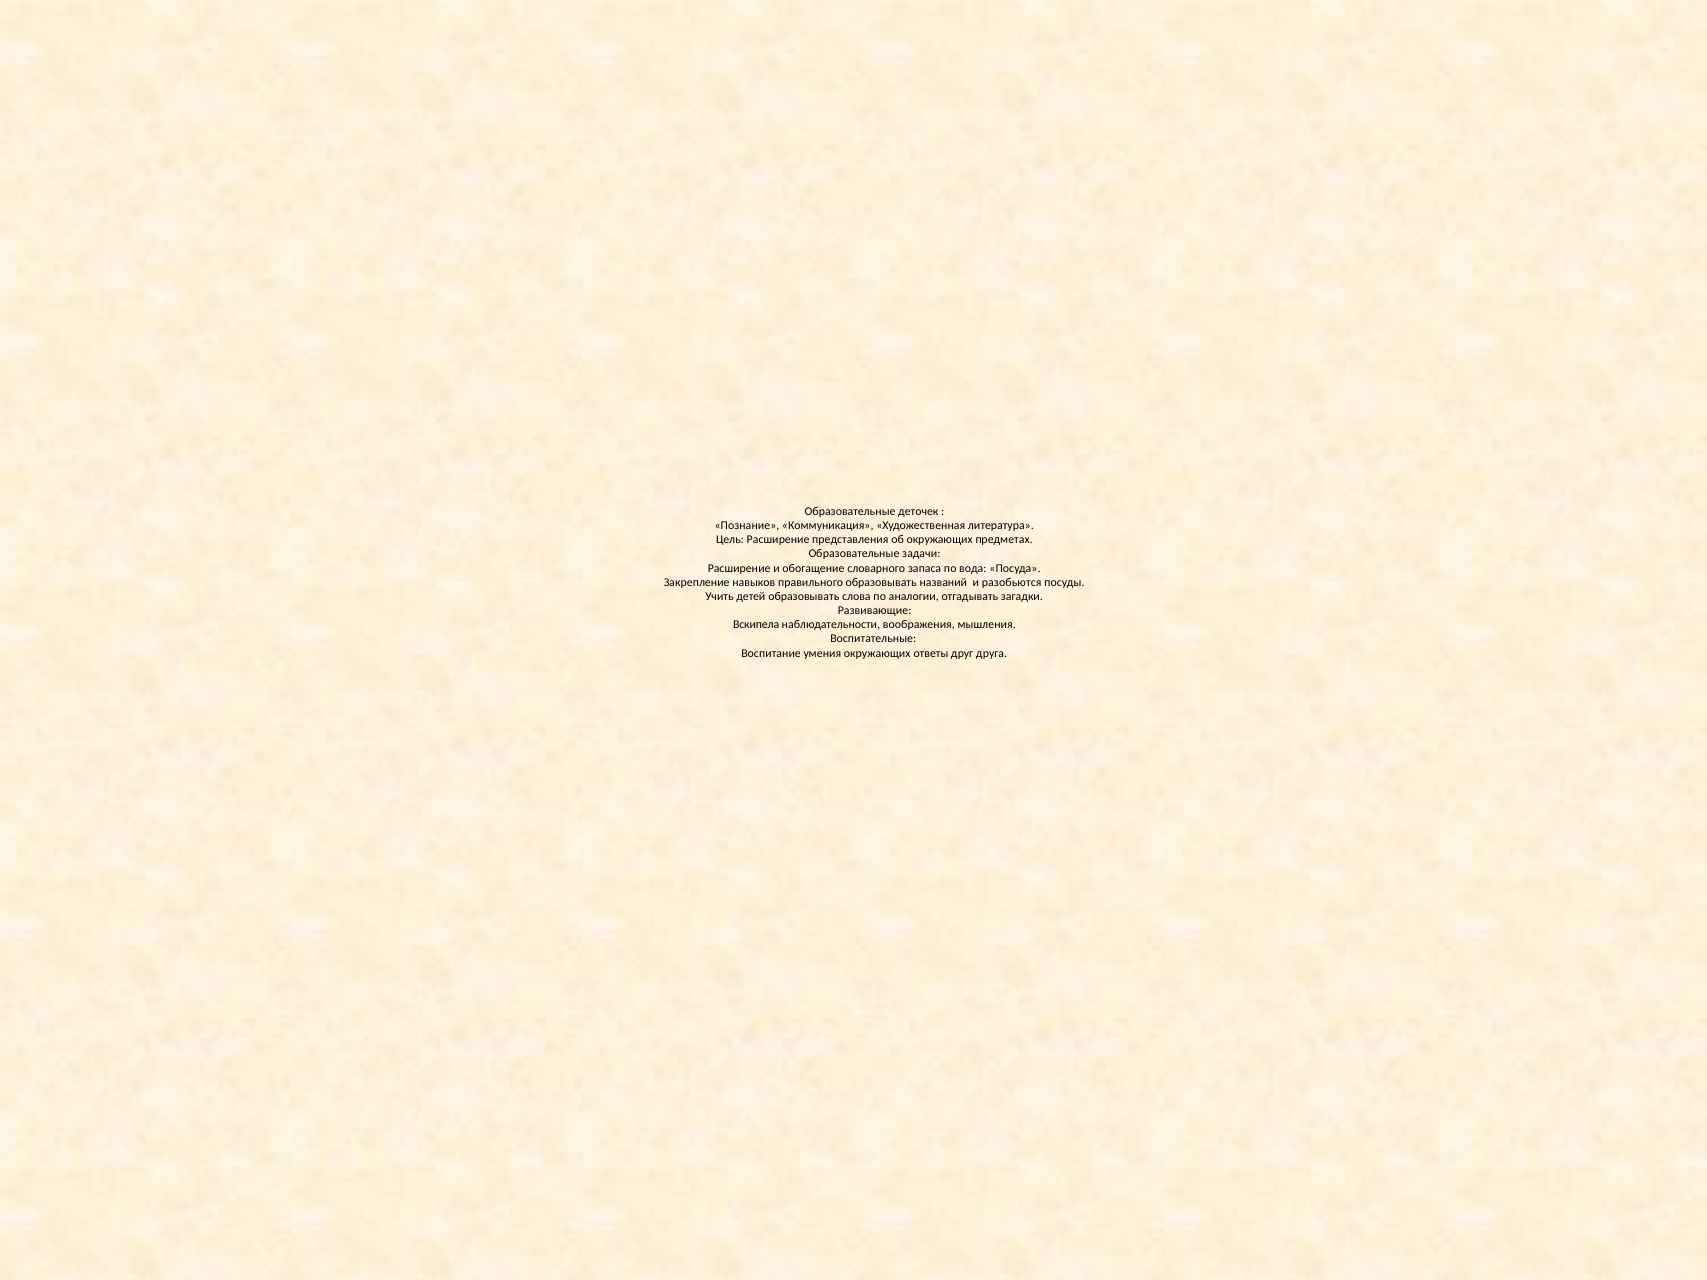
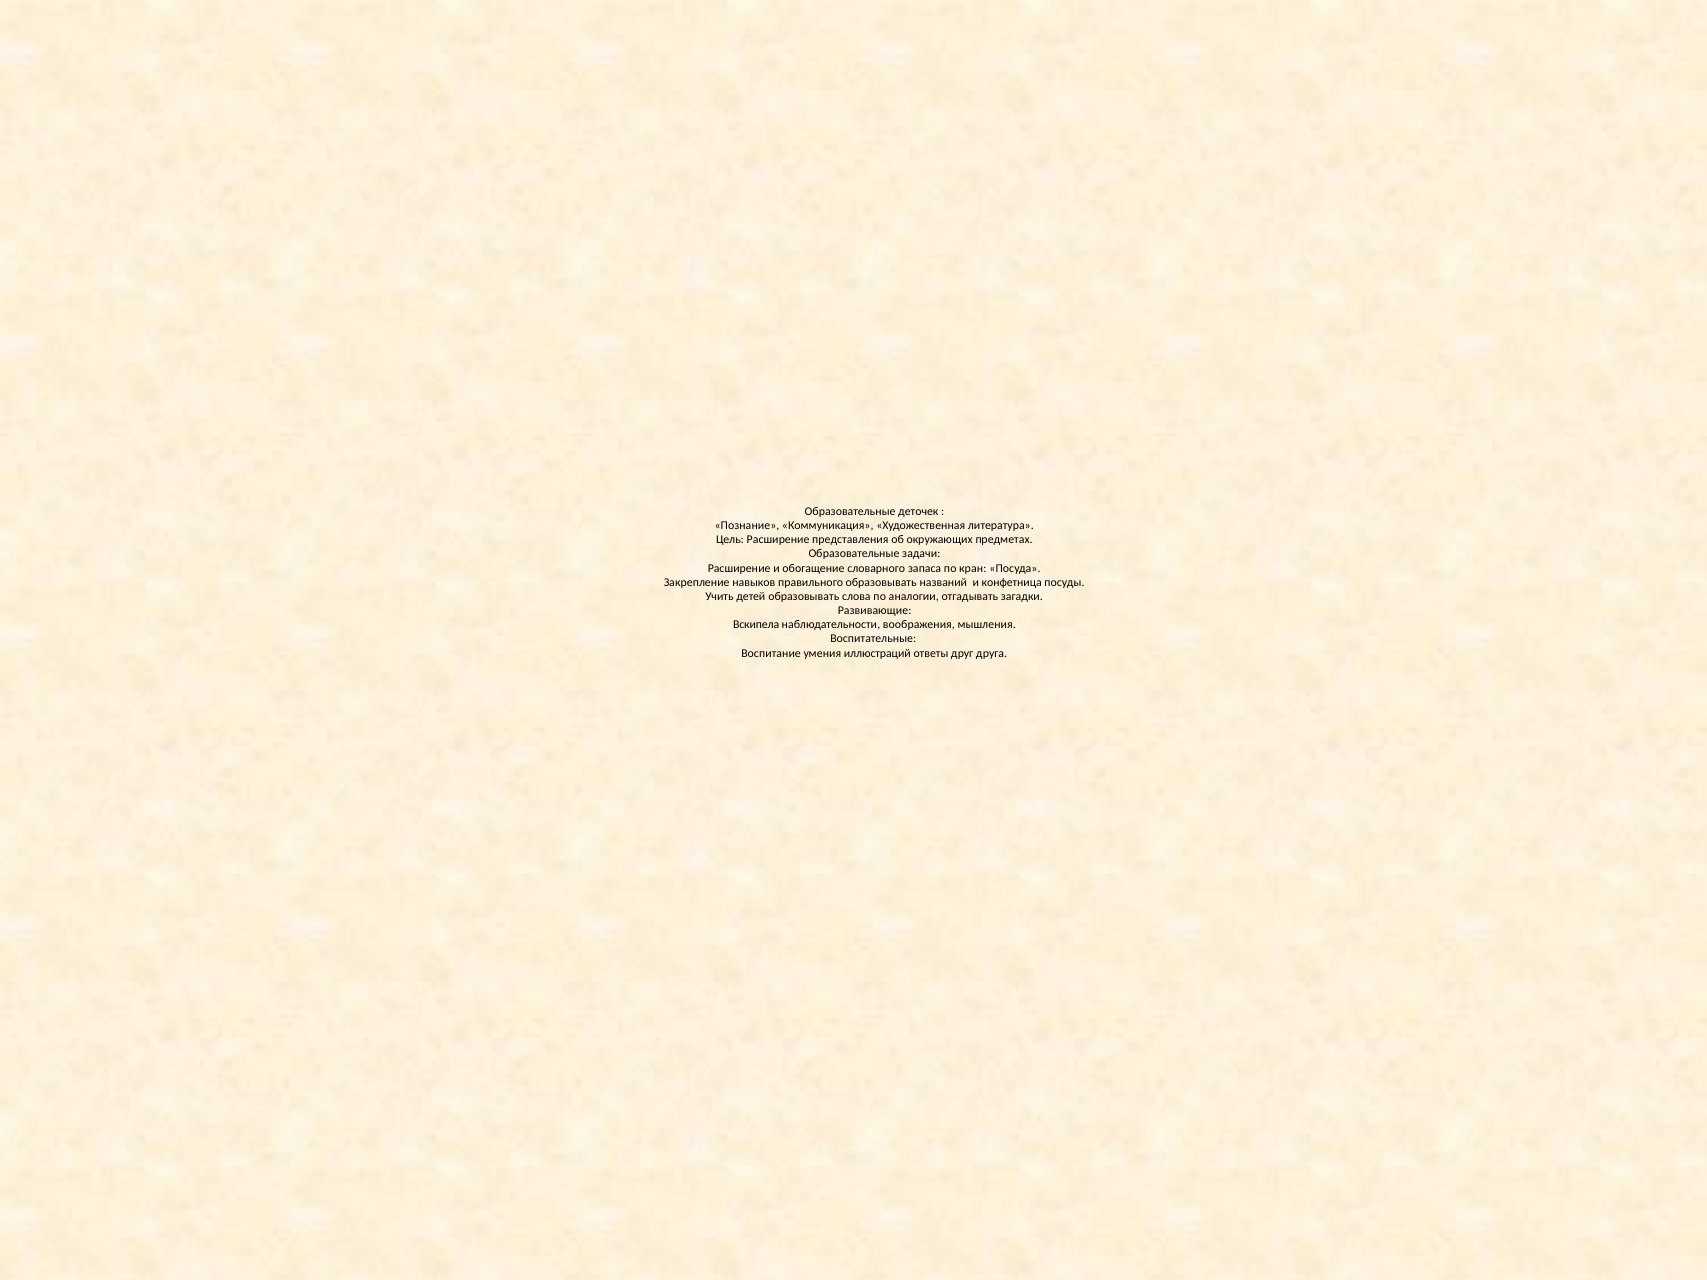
вода: вода -> кран
разобьются: разобьются -> конфетница
умения окружающих: окружающих -> иллюстраций
